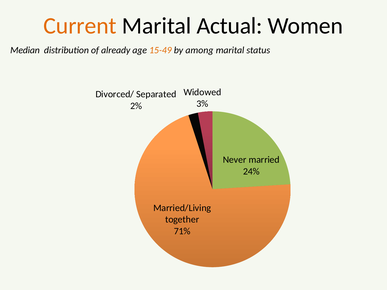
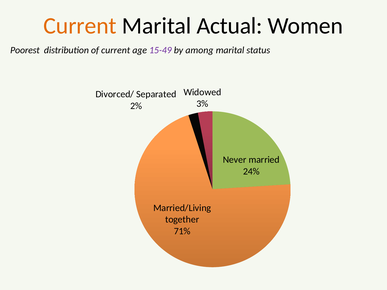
Median: Median -> Poorest
of already: already -> current
15-49 colour: orange -> purple
